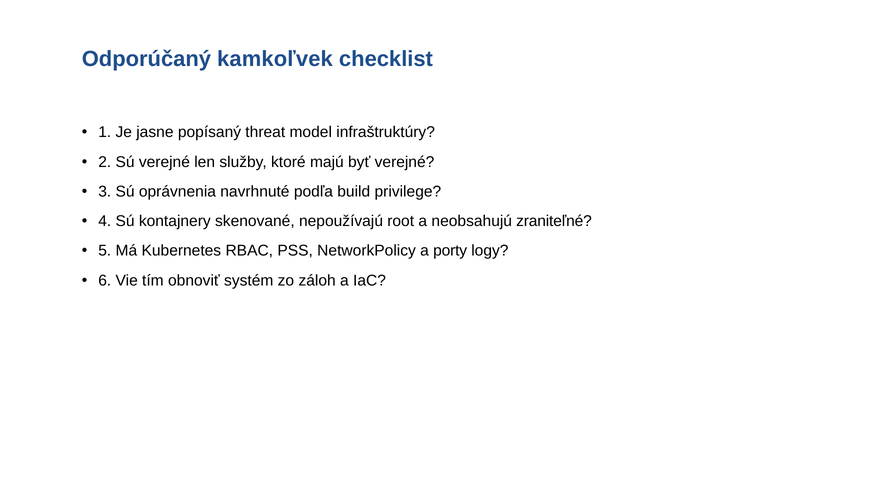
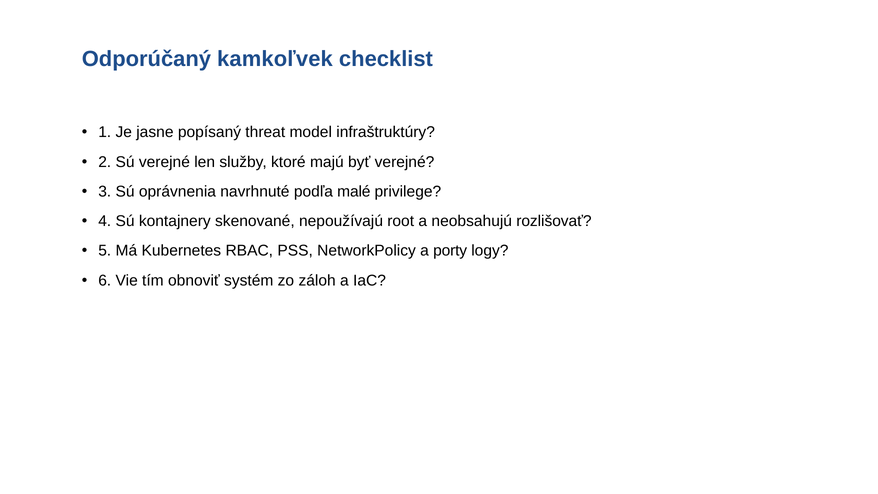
build: build -> malé
zraniteľné: zraniteľné -> rozlišovať
